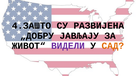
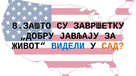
4.ЗАШТО: 4.ЗАШТО -> 8.ЗАШТО
РАЗВИЈЕНА: РАЗВИЈЕНА -> ЗАВРШЕТКУ
ВИДЕЛИ colour: purple -> blue
